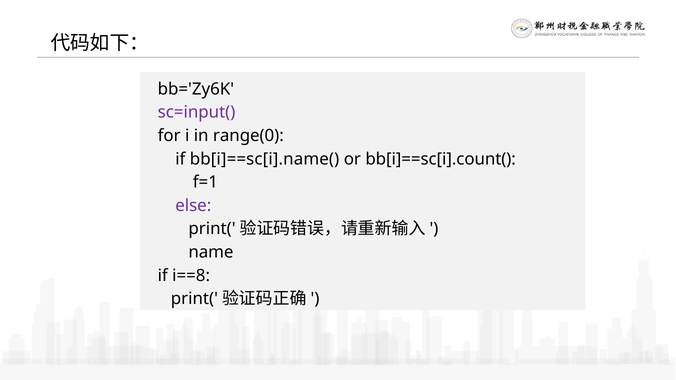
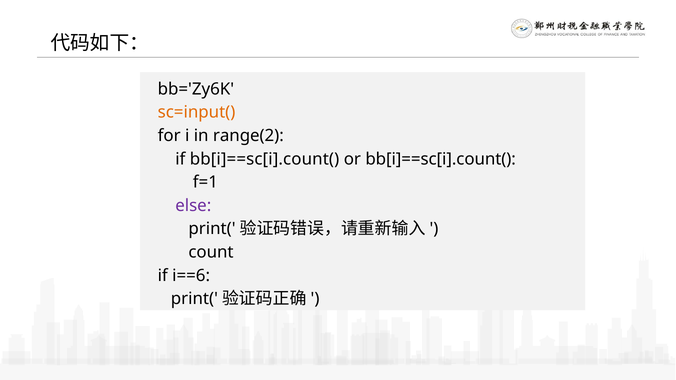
sc=input( colour: purple -> orange
range(0: range(0 -> range(2
if bb[i]==sc[i].name(: bb[i]==sc[i].name( -> bb[i]==sc[i].count(
name: name -> count
i==8: i==8 -> i==6
